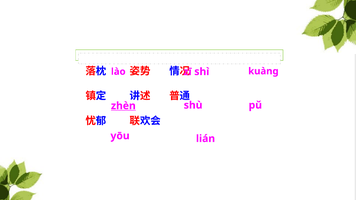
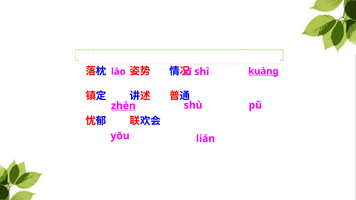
kuànɡ underline: none -> present
